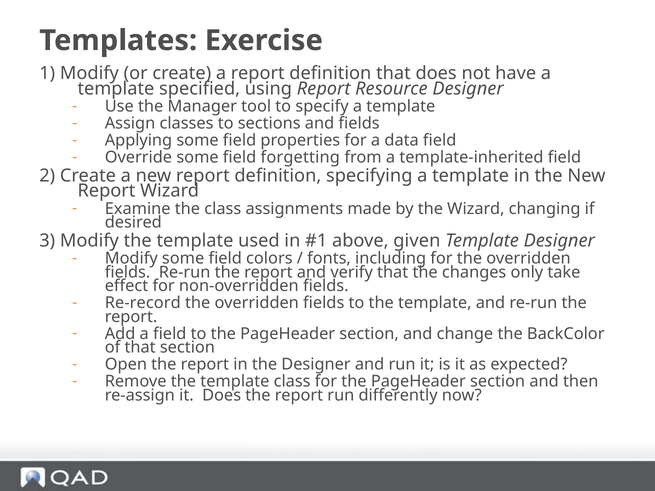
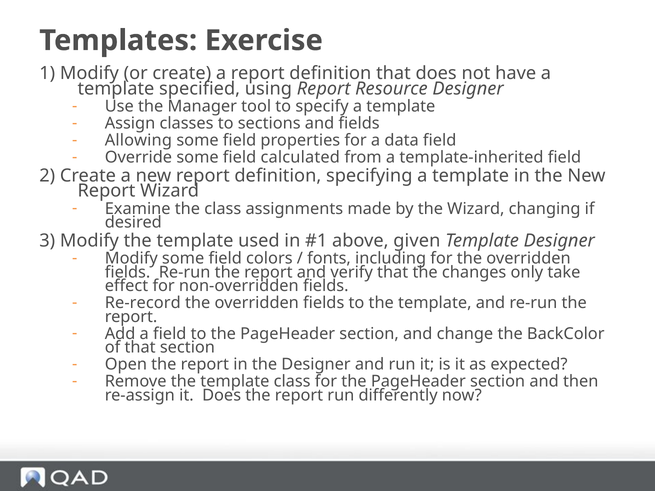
Applying: Applying -> Allowing
forgetting: forgetting -> calculated
